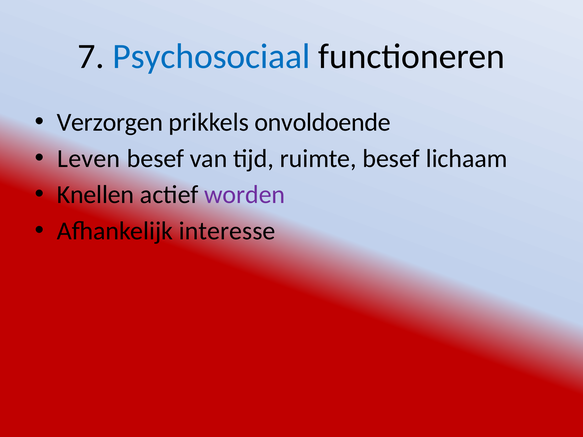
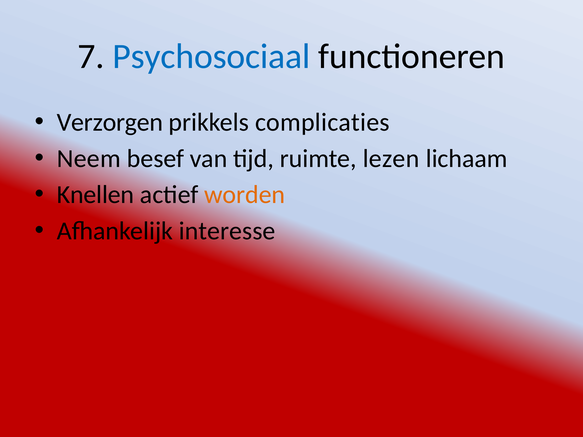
onvoldoende: onvoldoende -> complicaties
Leven: Leven -> Neem
ruimte besef: besef -> lezen
worden colour: purple -> orange
